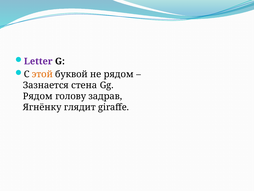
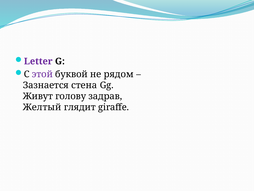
этой colour: orange -> purple
Рядом at (38, 96): Рядом -> Живут
Ягнёнку: Ягнёнку -> Желтый
